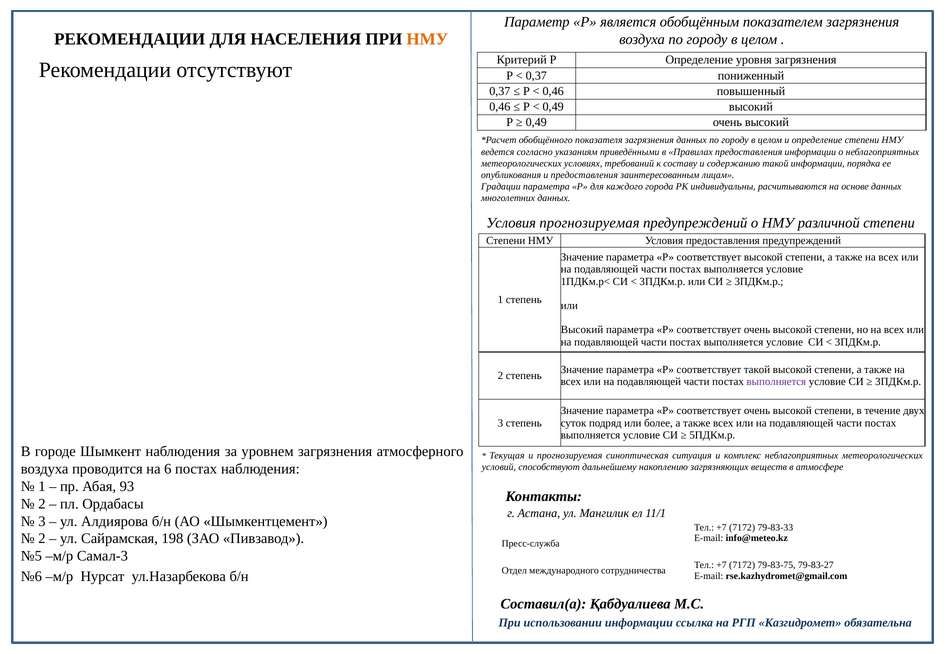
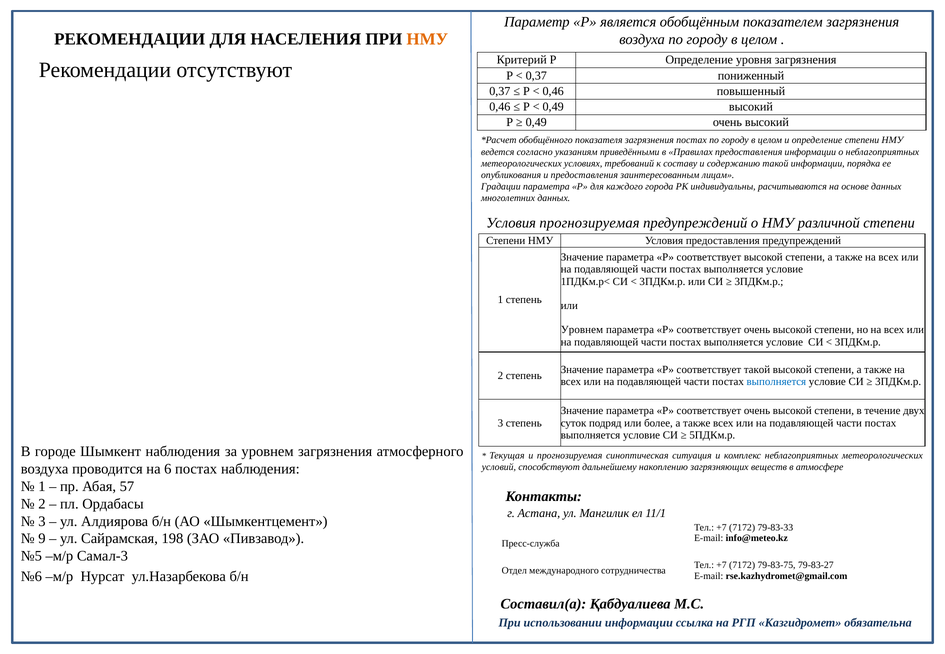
загрязнения данных: данных -> постах
Высокий at (582, 330): Высокий -> Уровнем
выполняется at (776, 382) colour: purple -> blue
93: 93 -> 57
2 at (42, 539): 2 -> 9
